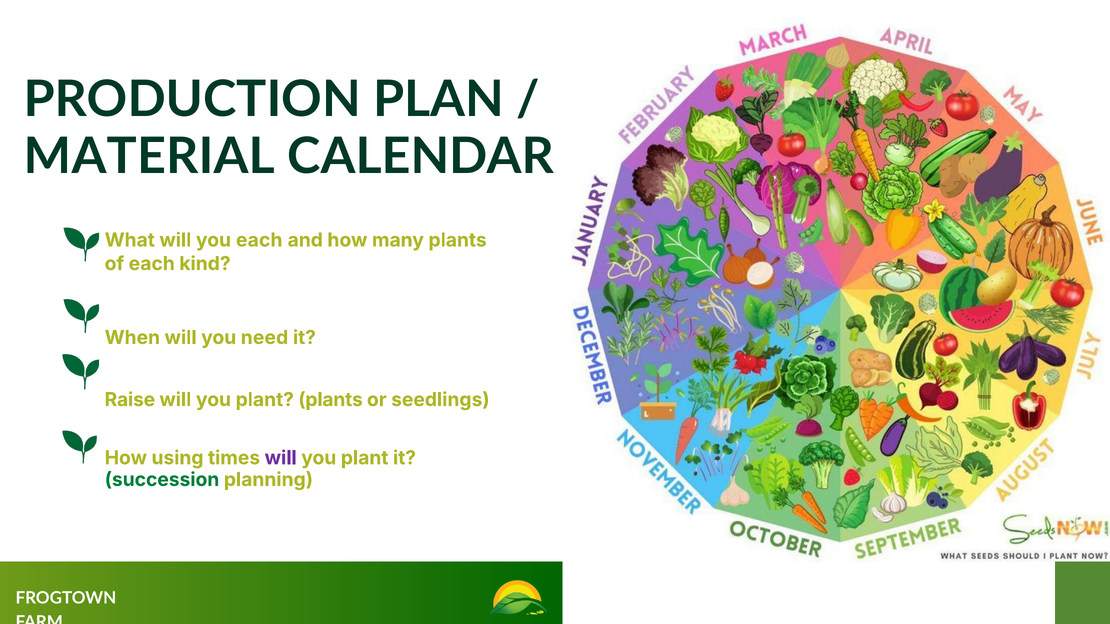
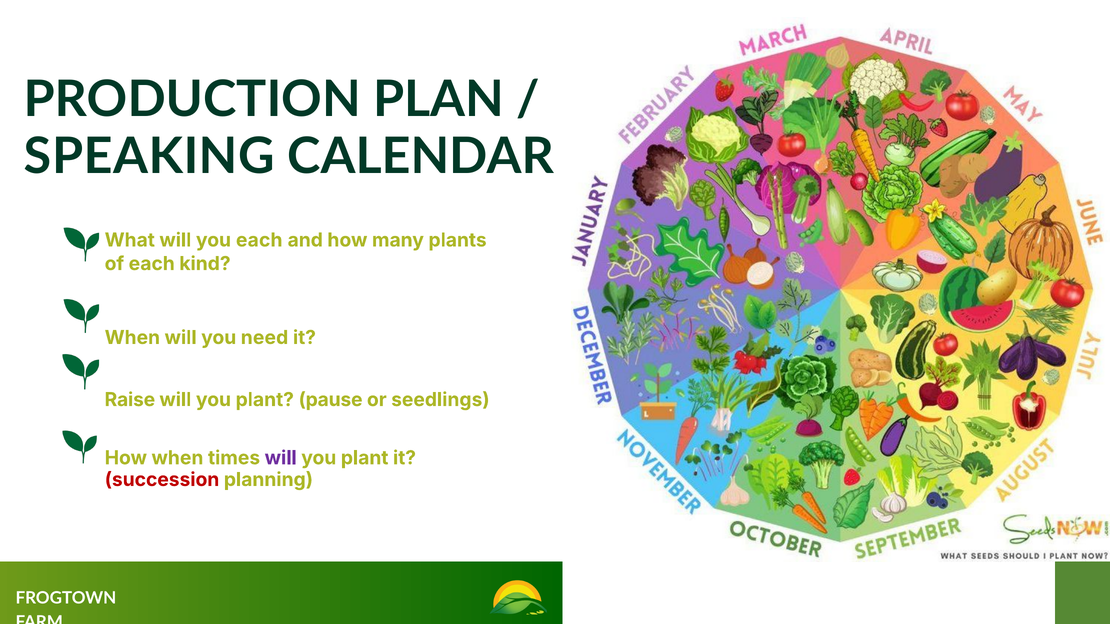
MATERIAL: MATERIAL -> SPEAKING
plant plants: plants -> pause
How using: using -> when
succession colour: green -> red
